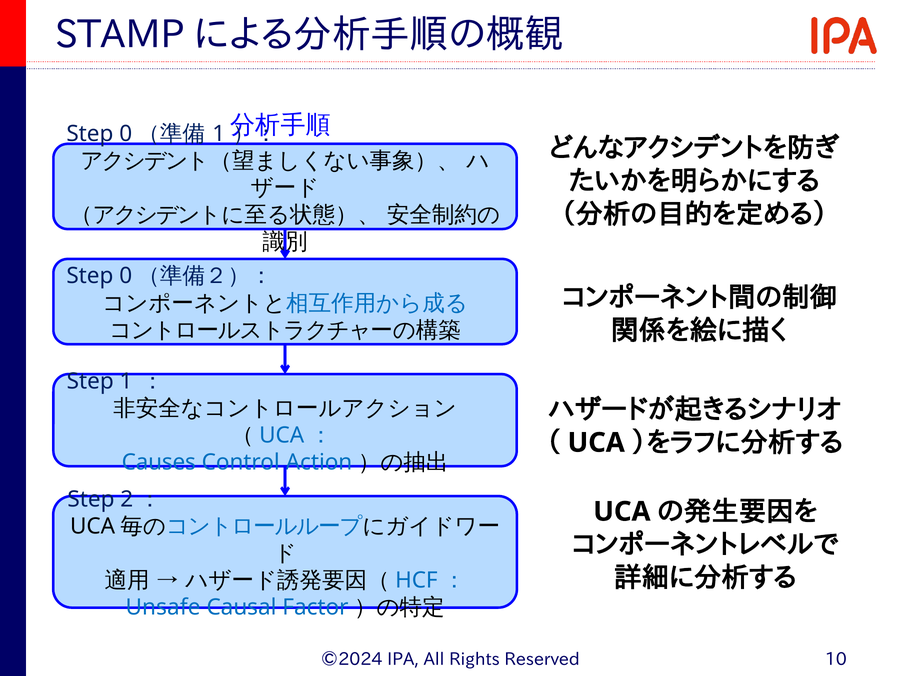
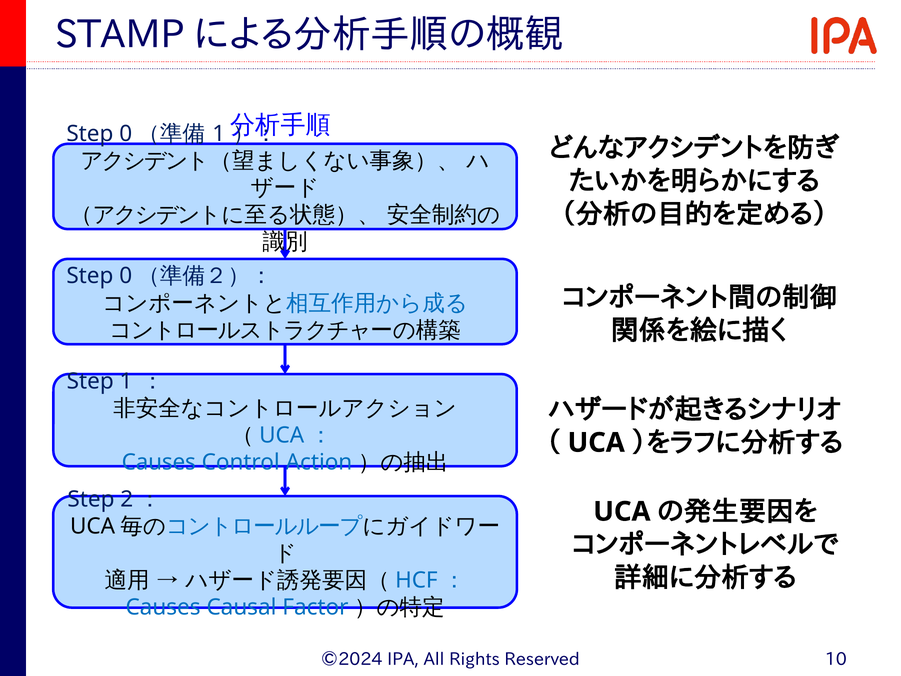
Unsafe at (163, 607): Unsafe -> Causes
